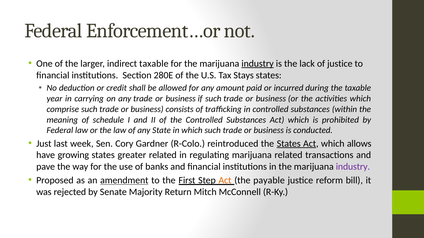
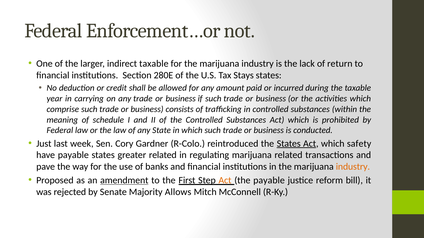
industry at (258, 64) underline: present -> none
of justice: justice -> return
allows: allows -> safety
have growing: growing -> payable
industry at (353, 167) colour: purple -> orange
Return: Return -> Allows
